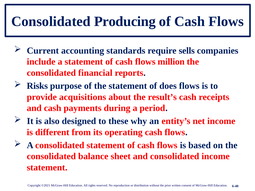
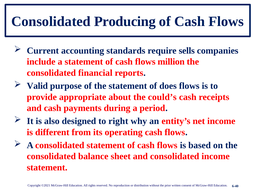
Risks: Risks -> Valid
acquisitions: acquisitions -> appropriate
result’s: result’s -> could’s
these: these -> right
